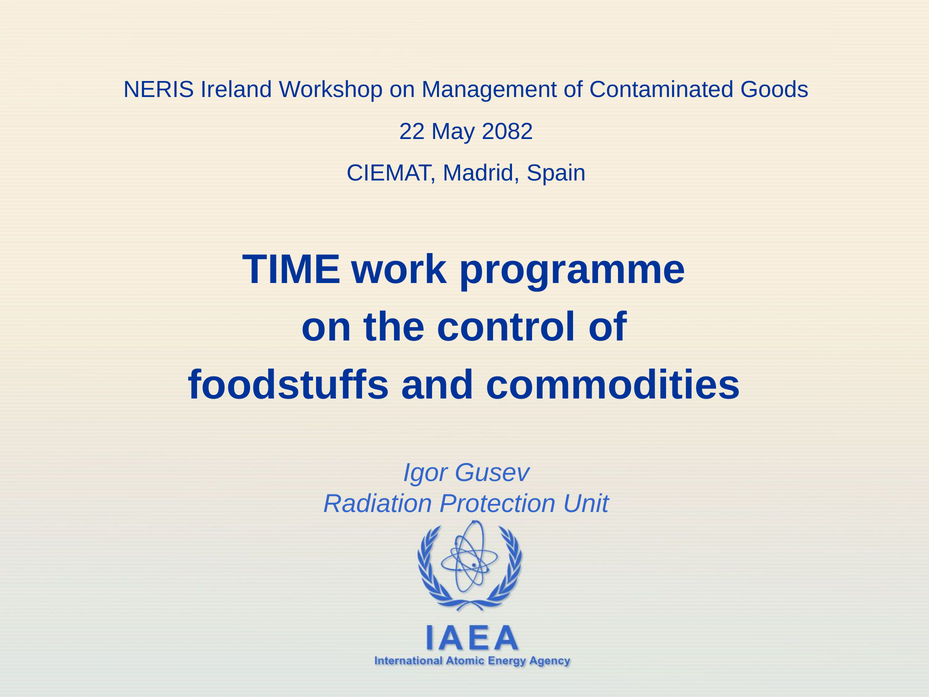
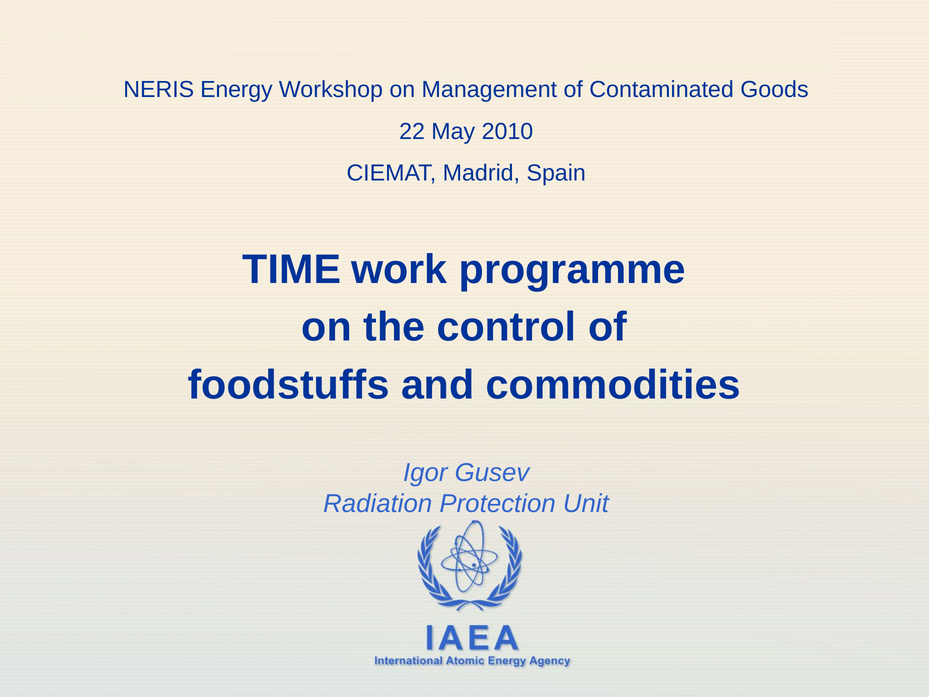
NERIS Ireland: Ireland -> Energy
2082: 2082 -> 2010
